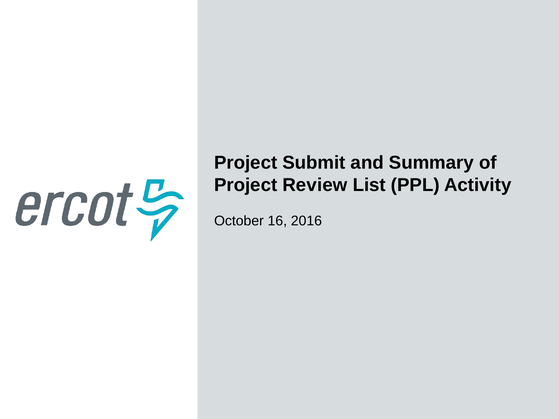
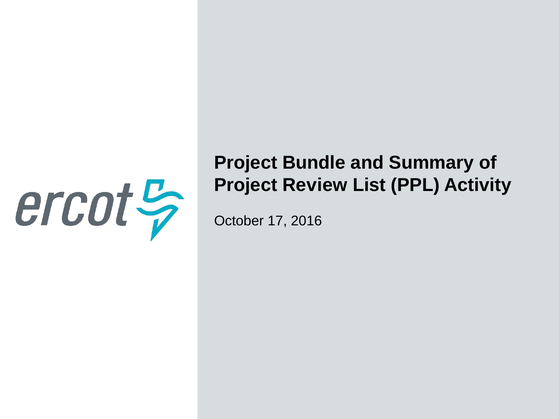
Submit: Submit -> Bundle
16: 16 -> 17
